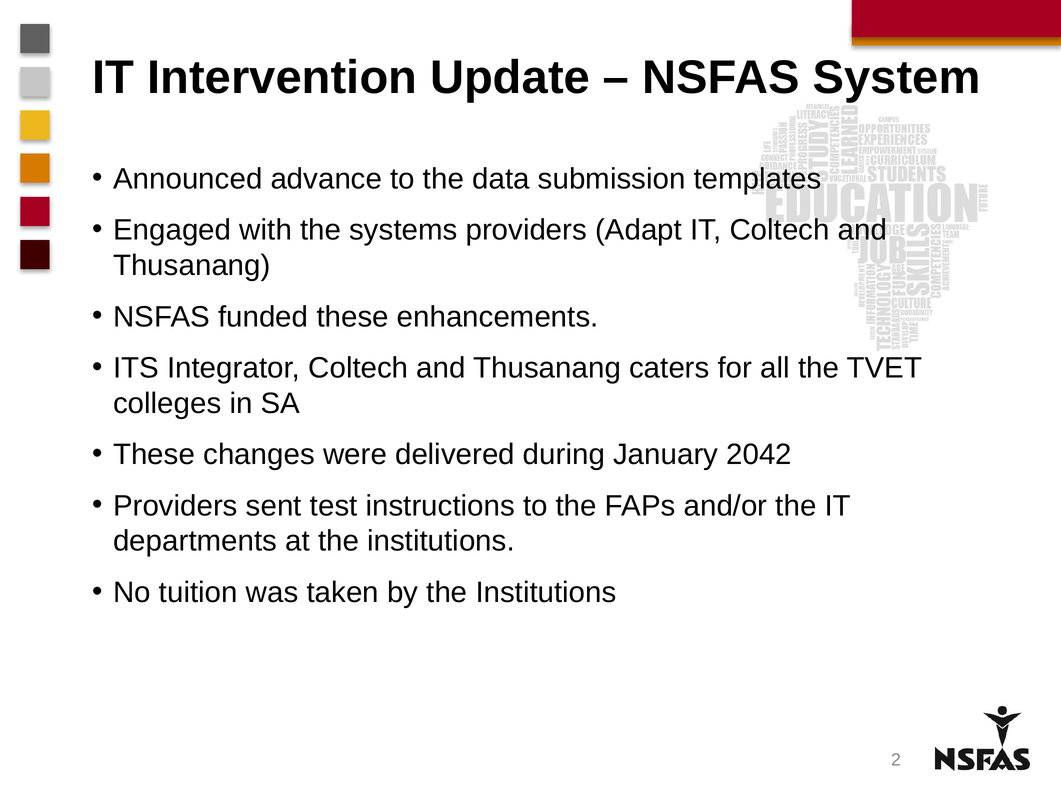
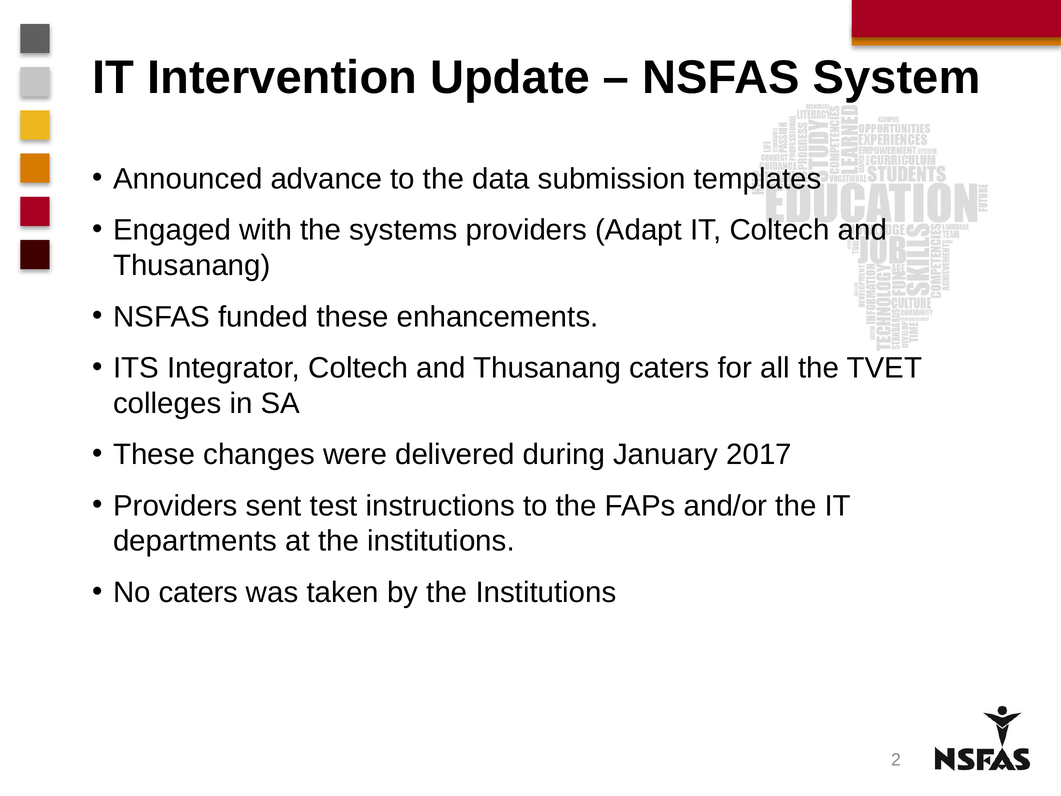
2042: 2042 -> 2017
No tuition: tuition -> caters
